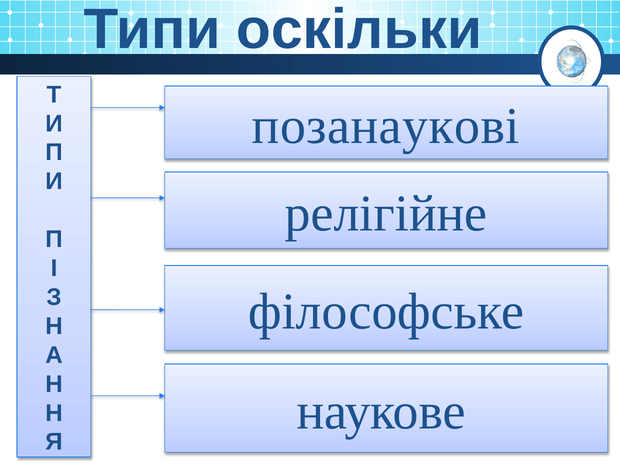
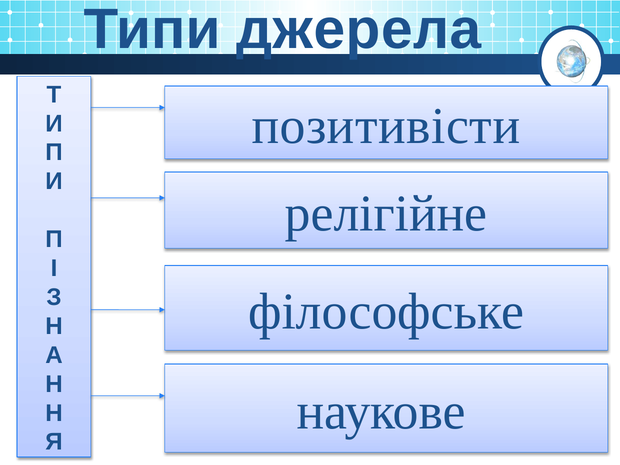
оскільки: оскільки -> джерела
позанаукові: позанаукові -> позитивісти
